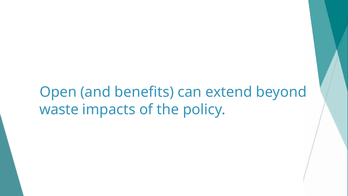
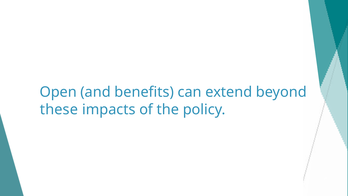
waste: waste -> these
